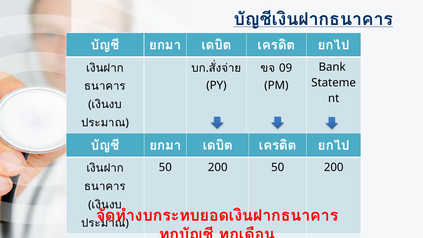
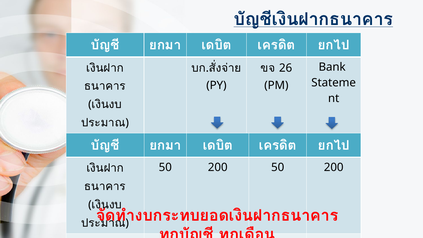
09: 09 -> 26
